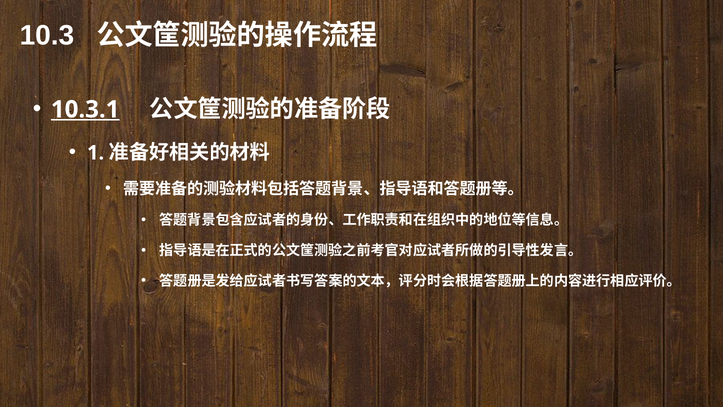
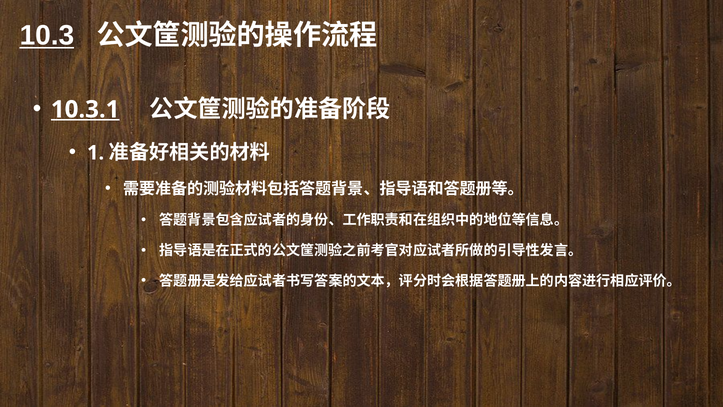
10.3 underline: none -> present
